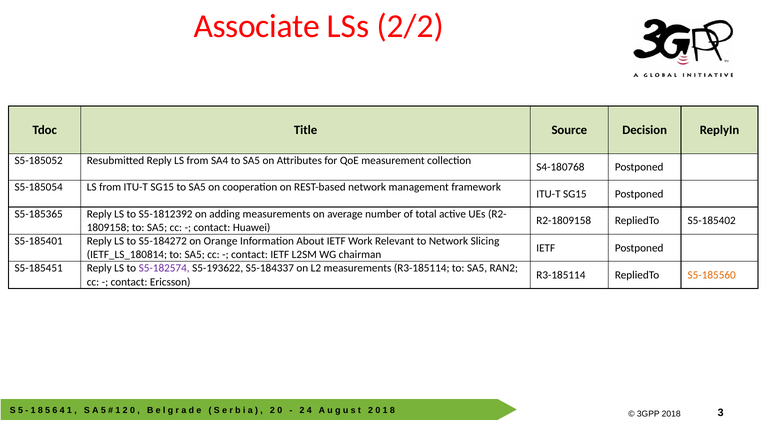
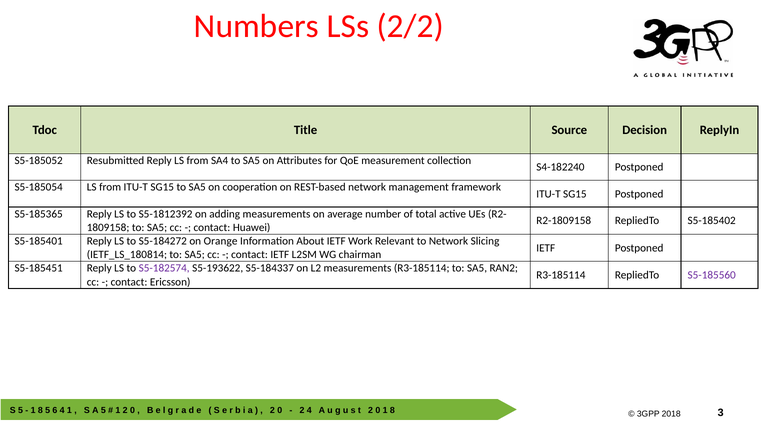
Associate: Associate -> Numbers
S4-180768: S4-180768 -> S4-182240
S5-185560 colour: orange -> purple
